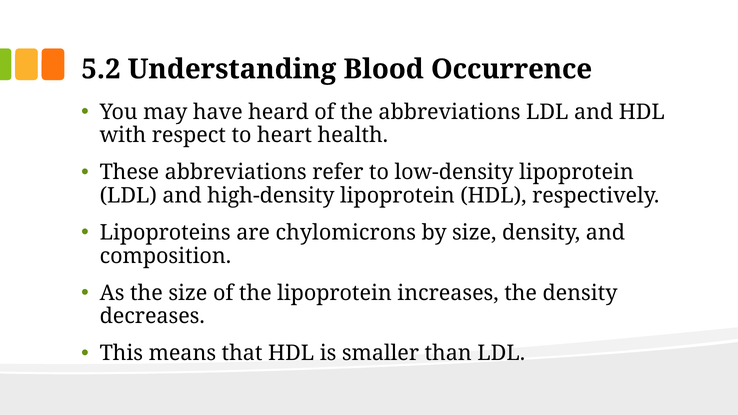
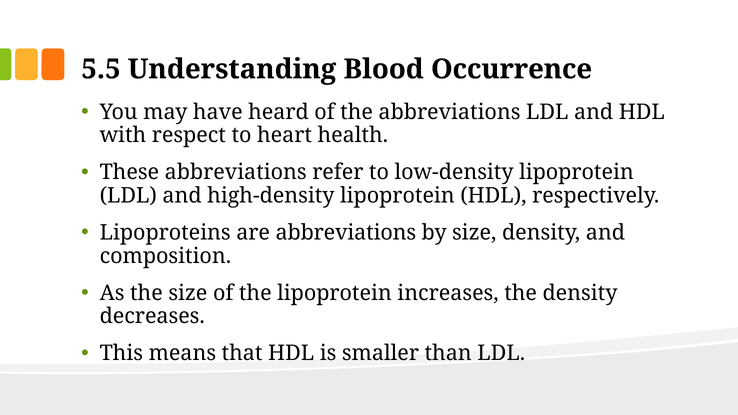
5.2: 5.2 -> 5.5
are chylomicrons: chylomicrons -> abbreviations
